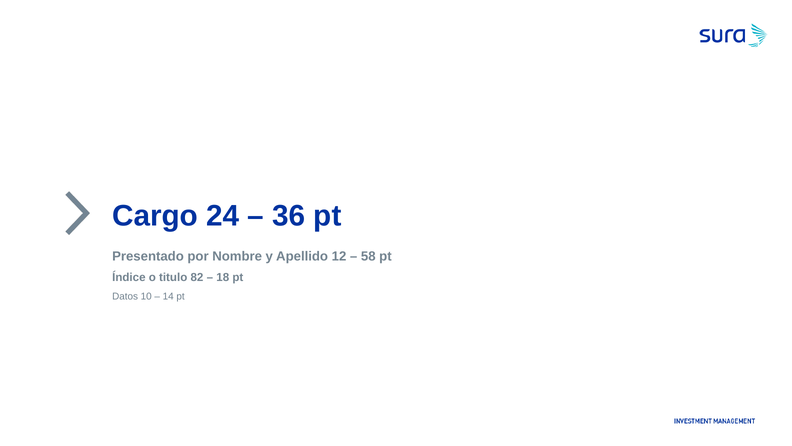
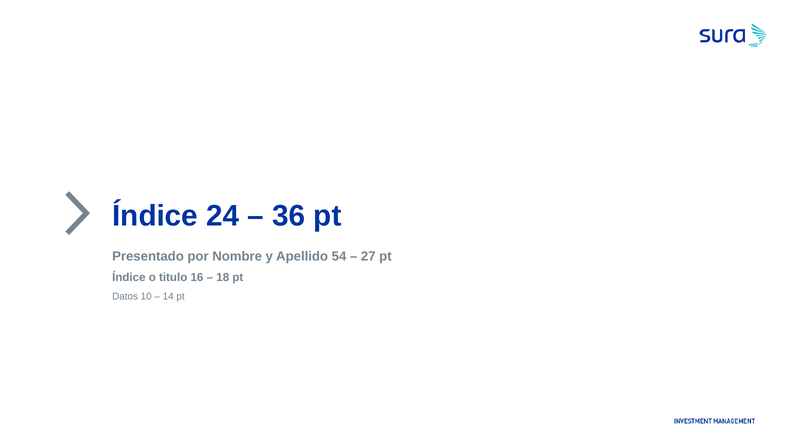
Cargo at (155, 216): Cargo -> Índice
12: 12 -> 54
58: 58 -> 27
82: 82 -> 16
